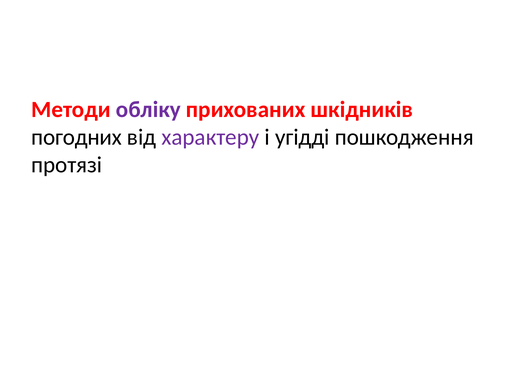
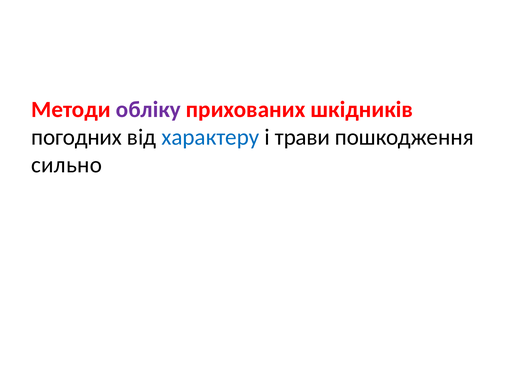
характеру colour: purple -> blue
угідді: угідді -> трави
протязі: протязі -> сильно
